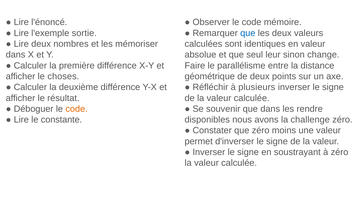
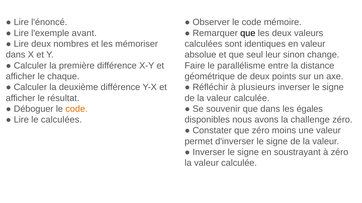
sortie: sortie -> avant
que at (248, 33) colour: blue -> black
choses: choses -> chaque
rendre: rendre -> égales
le constante: constante -> calculées
